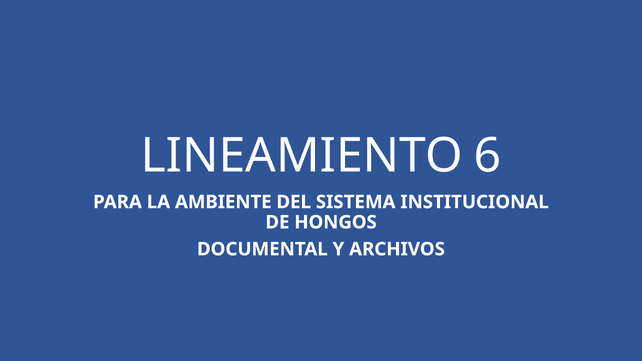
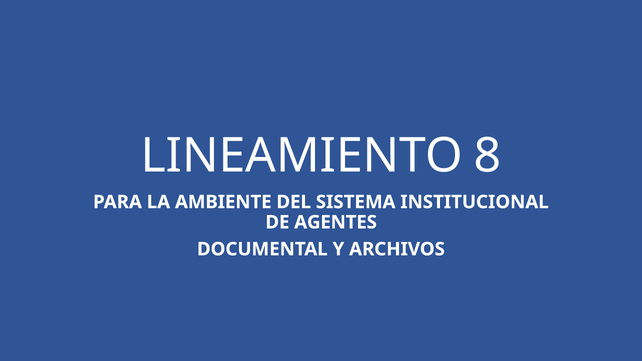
6: 6 -> 8
HONGOS: HONGOS -> AGENTES
